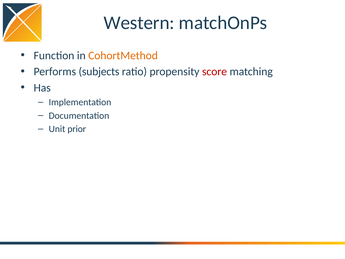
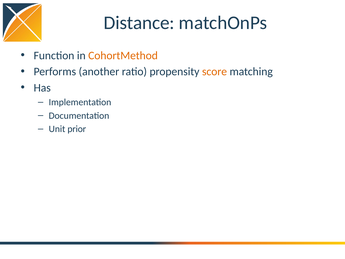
Western: Western -> Distance
subjects: subjects -> another
score colour: red -> orange
